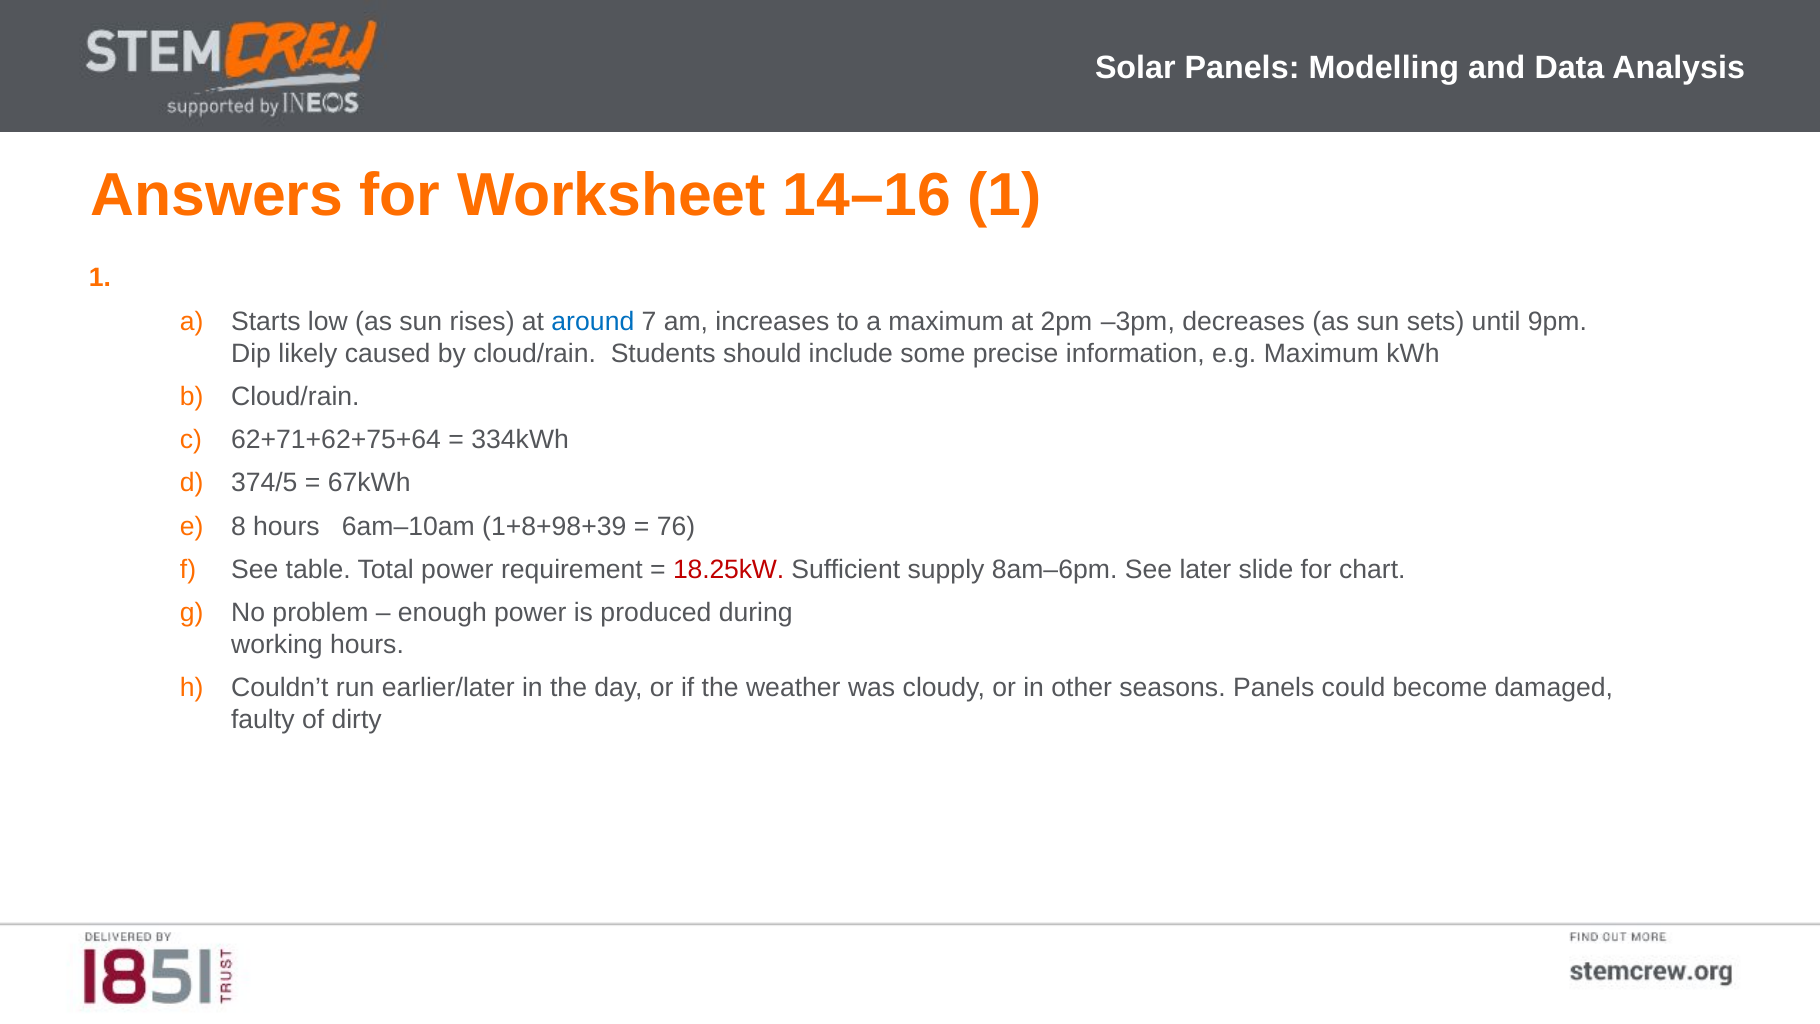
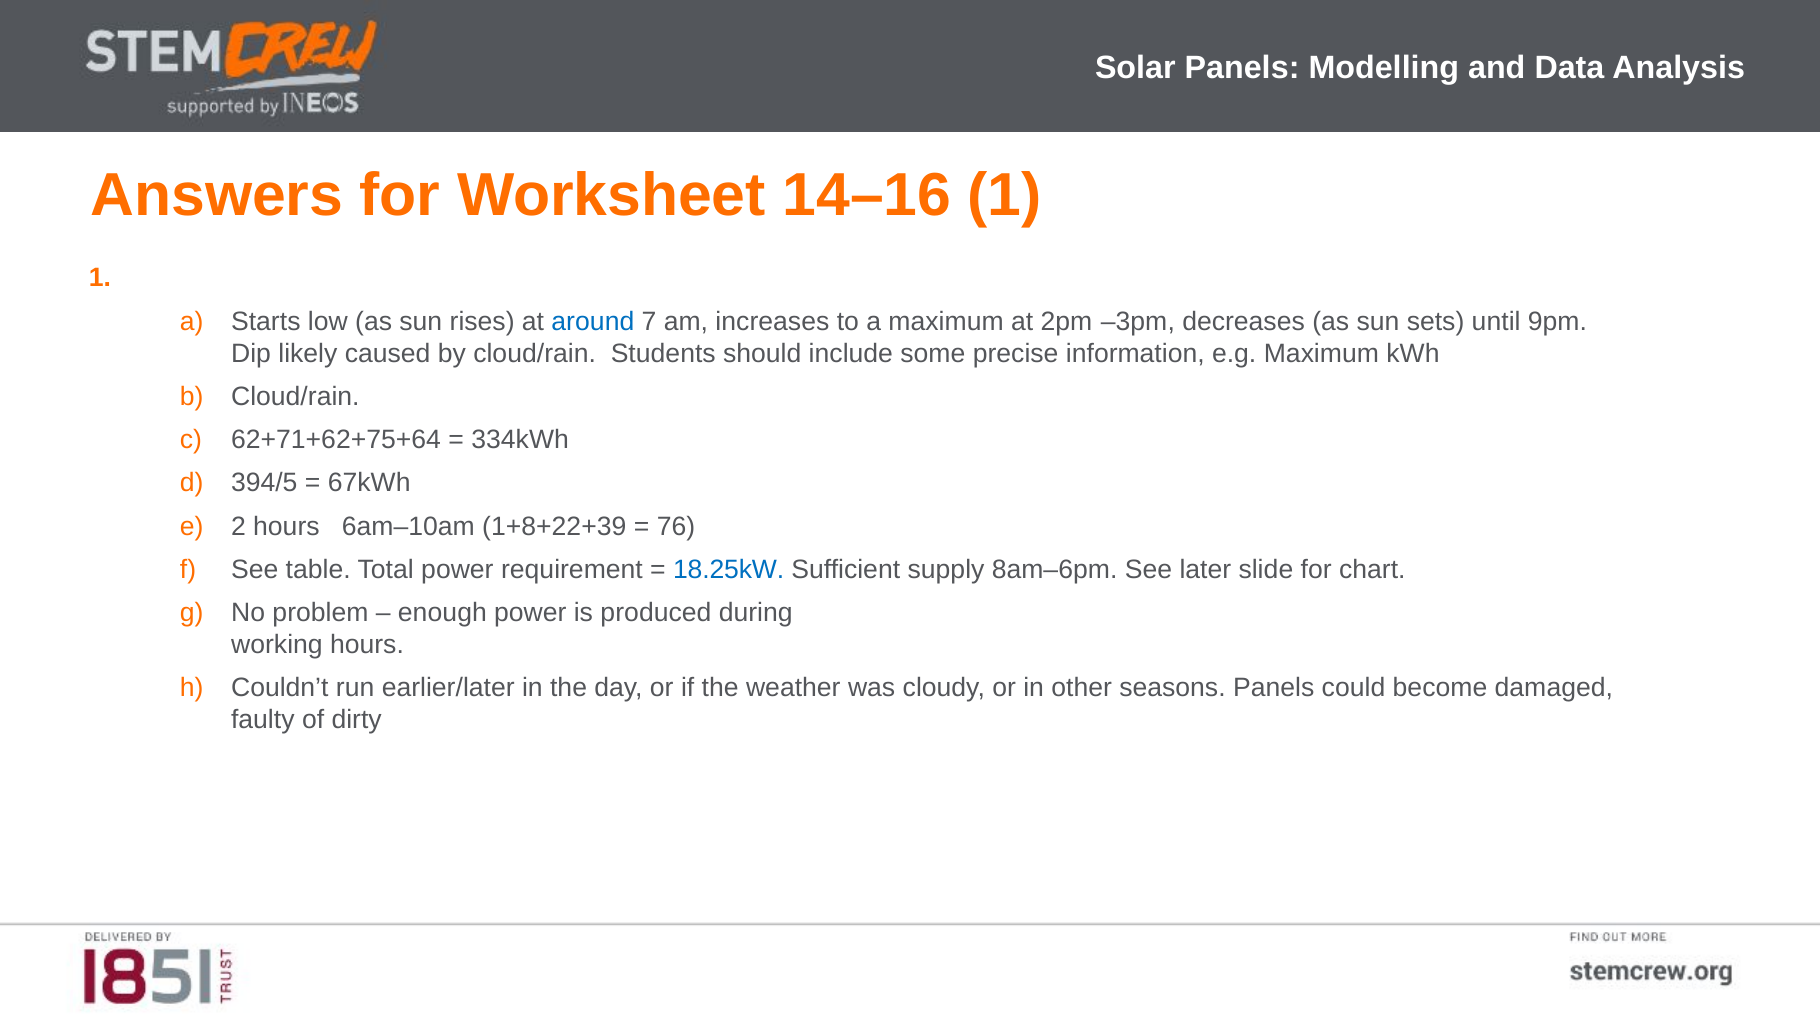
374/5: 374/5 -> 394/5
8: 8 -> 2
1+8+98+39: 1+8+98+39 -> 1+8+22+39
18.25kW colour: red -> blue
